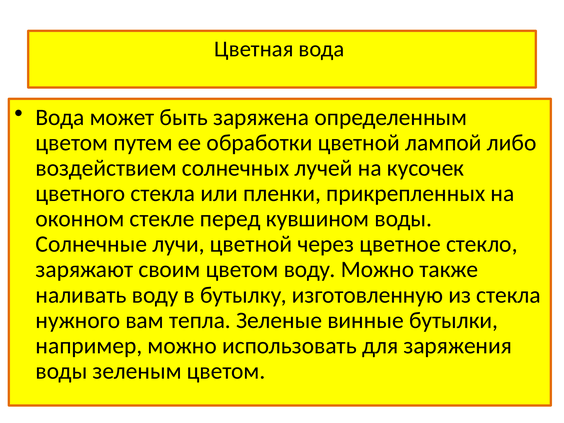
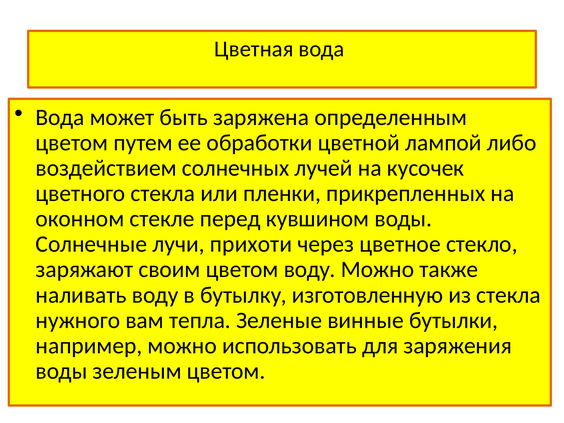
лучи цветной: цветной -> прихоти
